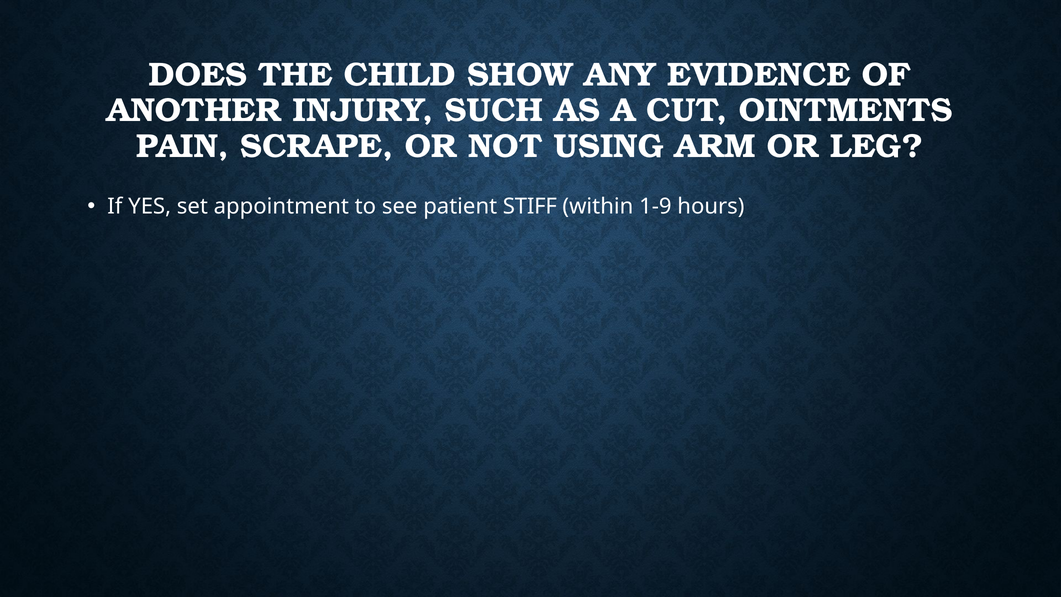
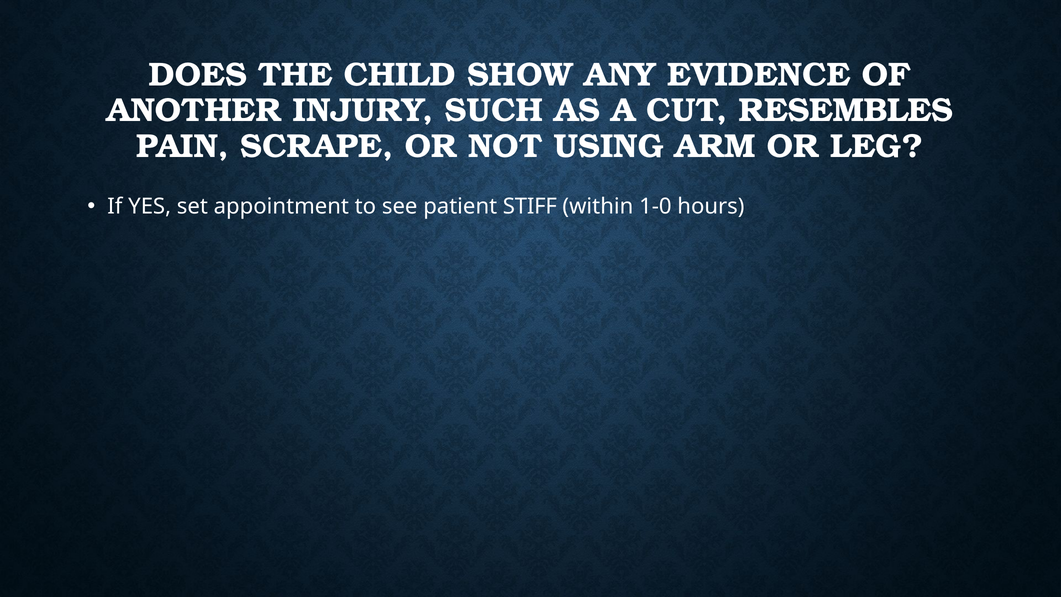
OINTMENTS: OINTMENTS -> RESEMBLES
1-9: 1-9 -> 1-0
